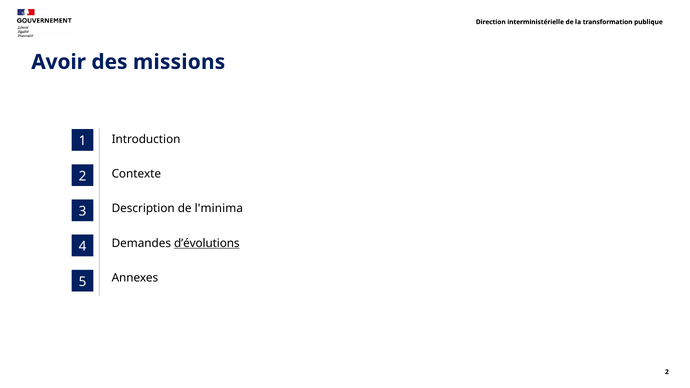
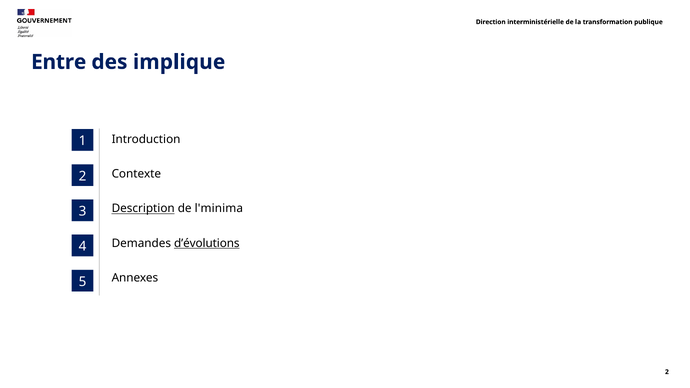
Avoir: Avoir -> Entre
missions: missions -> implique
Description underline: none -> present
